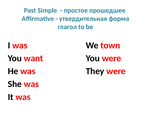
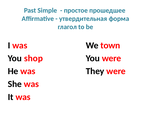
want: want -> shop
